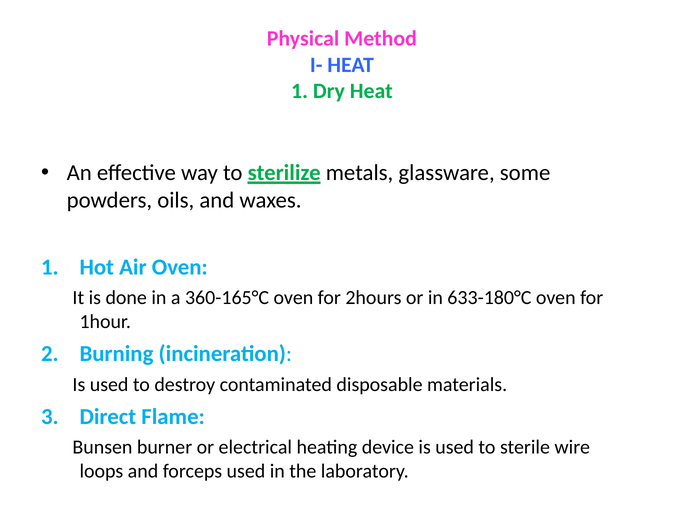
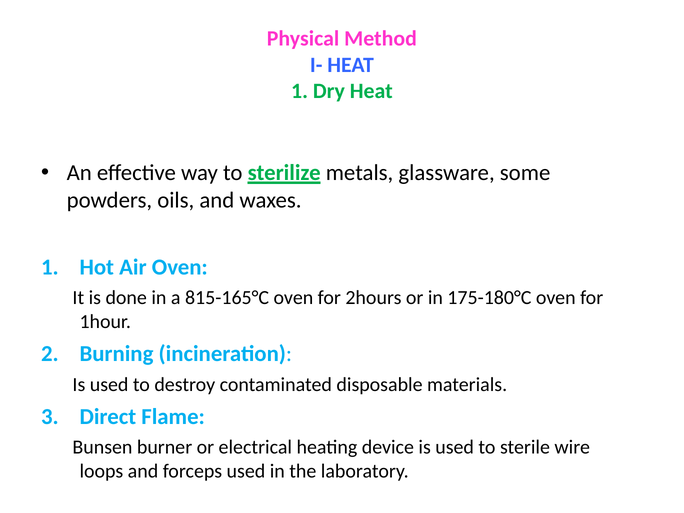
360-165°C: 360-165°C -> 815-165°C
633-180°C: 633-180°C -> 175-180°C
